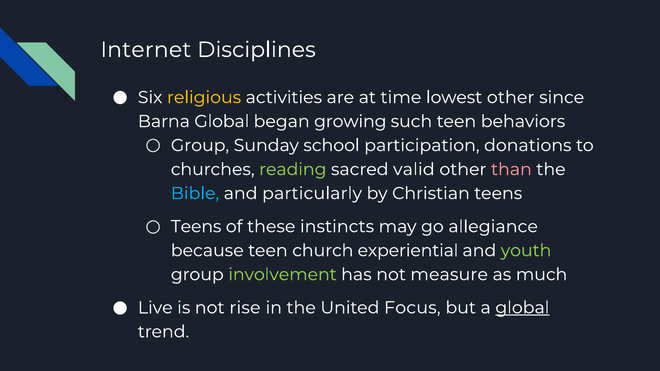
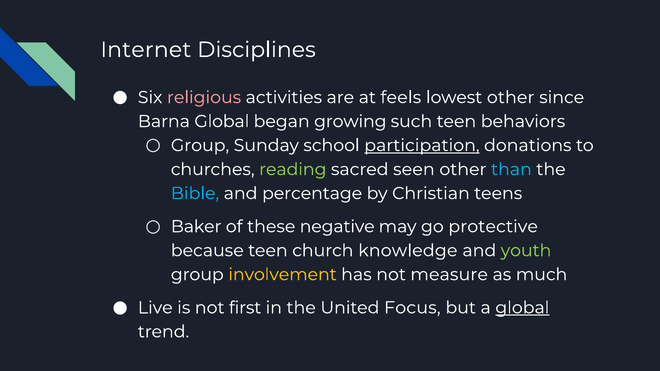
religious colour: yellow -> pink
time: time -> feels
participation underline: none -> present
valid: valid -> seen
than colour: pink -> light blue
particularly: particularly -> percentage
Teens at (196, 227): Teens -> Baker
instincts: instincts -> negative
allegiance: allegiance -> protective
experiential: experiential -> knowledge
involvement colour: light green -> yellow
rise: rise -> first
